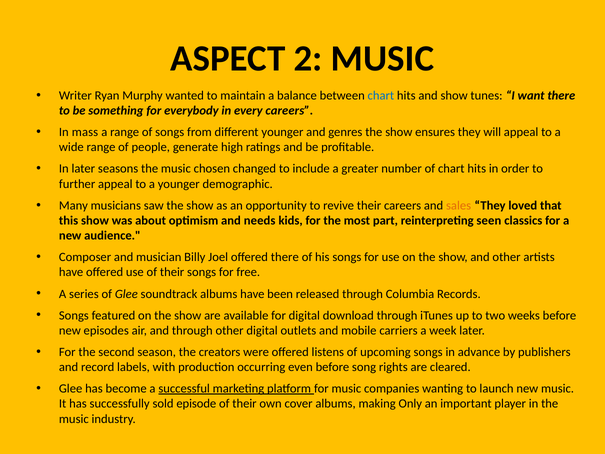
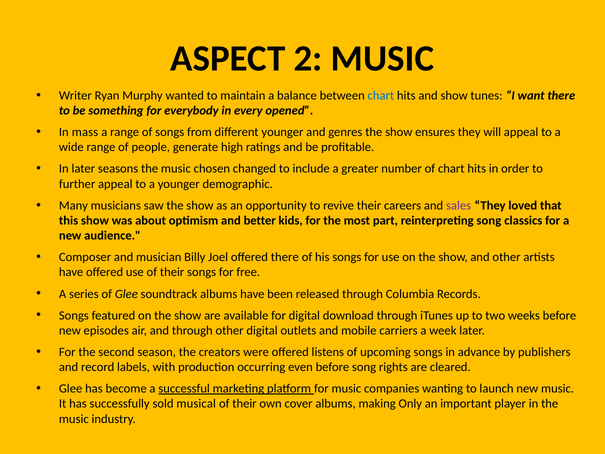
every careers: careers -> opened
sales colour: orange -> purple
needs: needs -> better
reinterpreting seen: seen -> song
episode: episode -> musical
